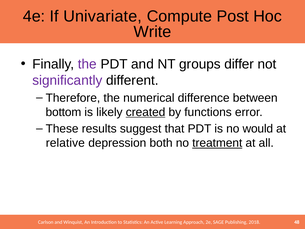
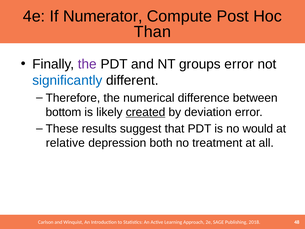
Univariate: Univariate -> Numerator
Write: Write -> Than
groups differ: differ -> error
significantly colour: purple -> blue
functions: functions -> deviation
treatment underline: present -> none
